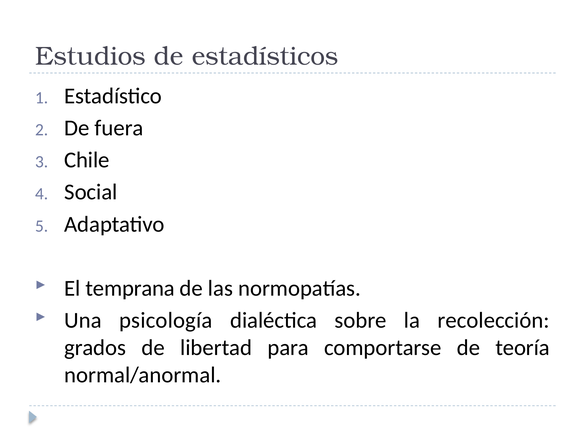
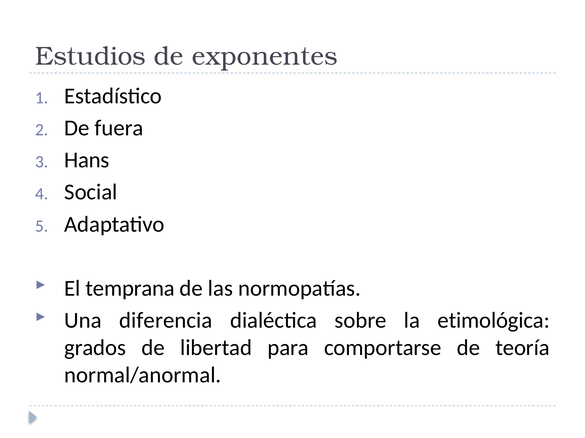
estadísticos: estadísticos -> exponentes
Chile: Chile -> Hans
psicología: psicología -> diferencia
recolección: recolección -> etimológica
